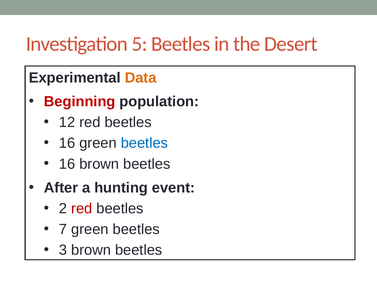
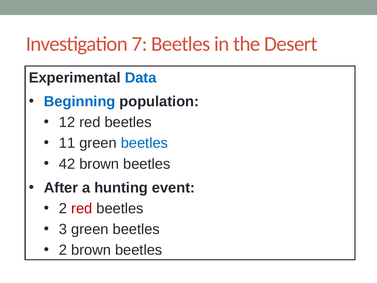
5: 5 -> 7
Data colour: orange -> blue
Beginning colour: red -> blue
16 at (67, 143): 16 -> 11
16 at (67, 164): 16 -> 42
7: 7 -> 3
3 at (63, 250): 3 -> 2
